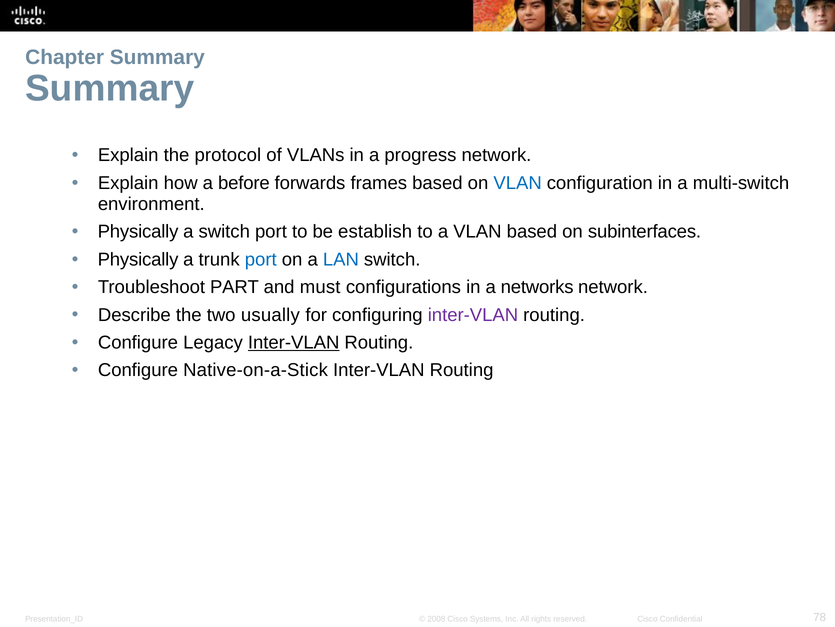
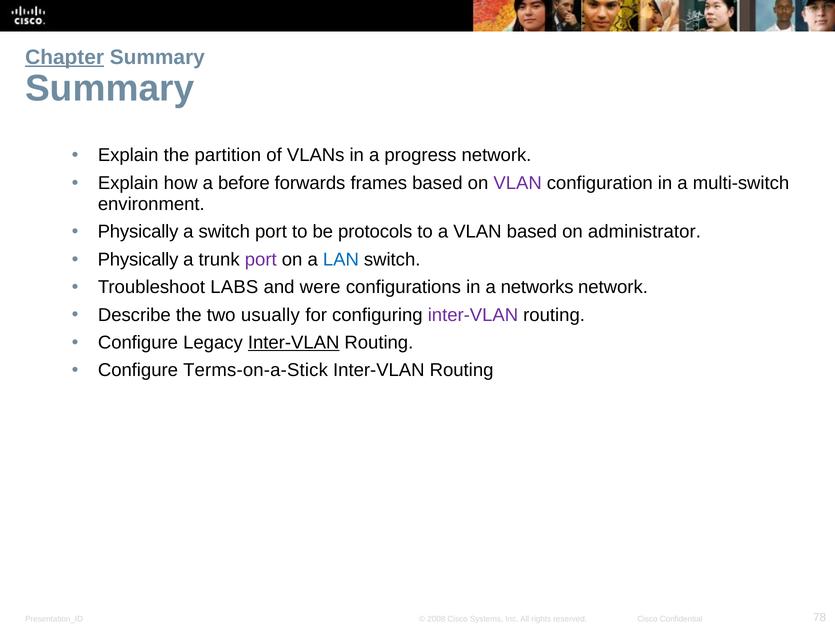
Chapter underline: none -> present
protocol: protocol -> partition
VLAN at (518, 183) colour: blue -> purple
establish: establish -> protocols
subinterfaces: subinterfaces -> administrator
port at (261, 259) colour: blue -> purple
PART: PART -> LABS
must: must -> were
Native-on-a-Stick: Native-on-a-Stick -> Terms-on-a-Stick
